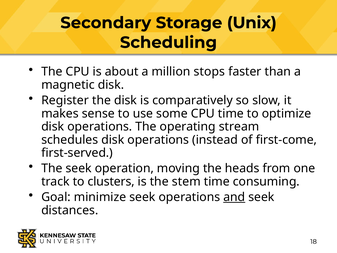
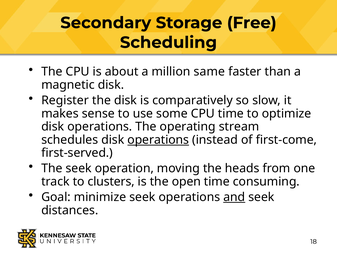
Unix: Unix -> Free
stops: stops -> same
operations at (158, 140) underline: none -> present
stem: stem -> open
